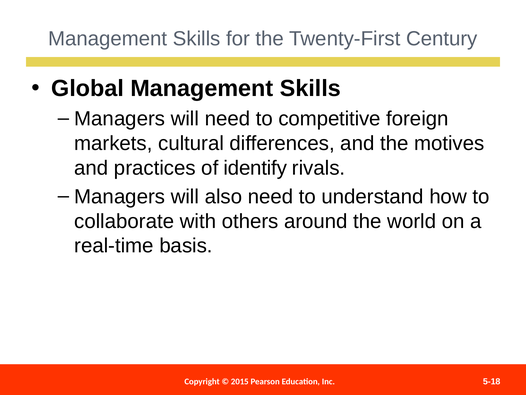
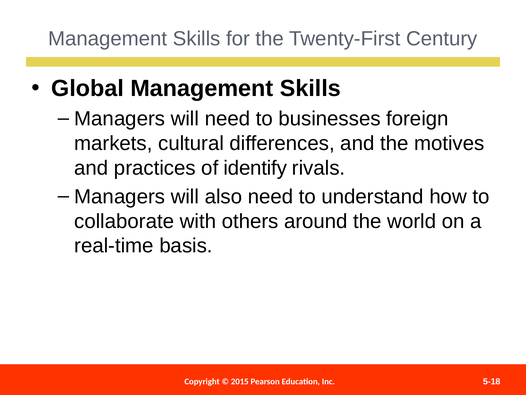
competitive: competitive -> businesses
